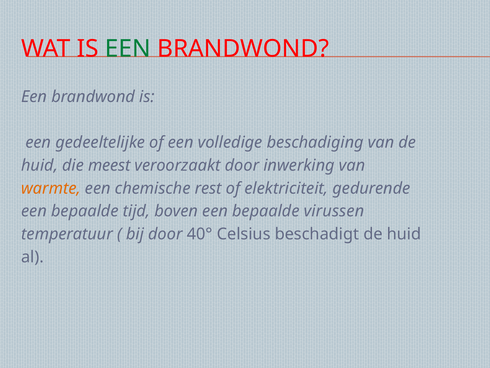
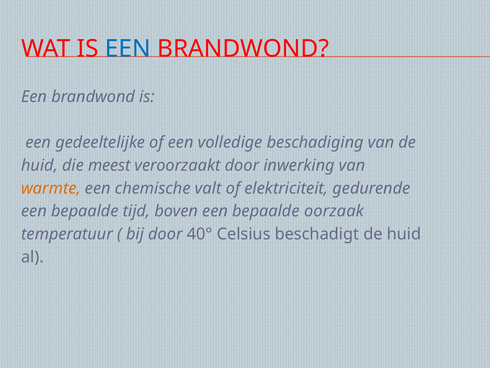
EEN at (128, 49) colour: green -> blue
rest: rest -> valt
virussen: virussen -> oorzaak
